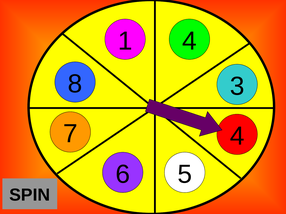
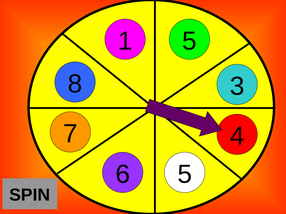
1 4: 4 -> 5
